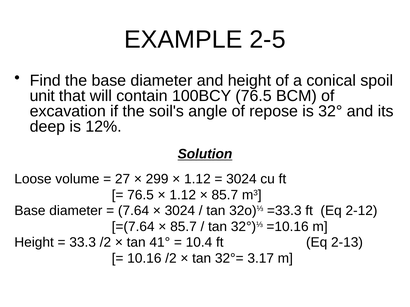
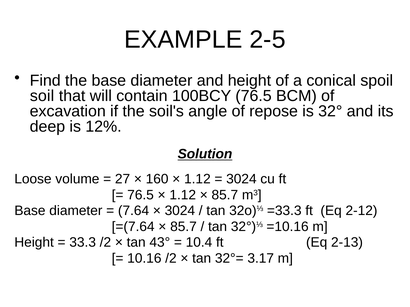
unit: unit -> soil
299: 299 -> 160
41°: 41° -> 43°
